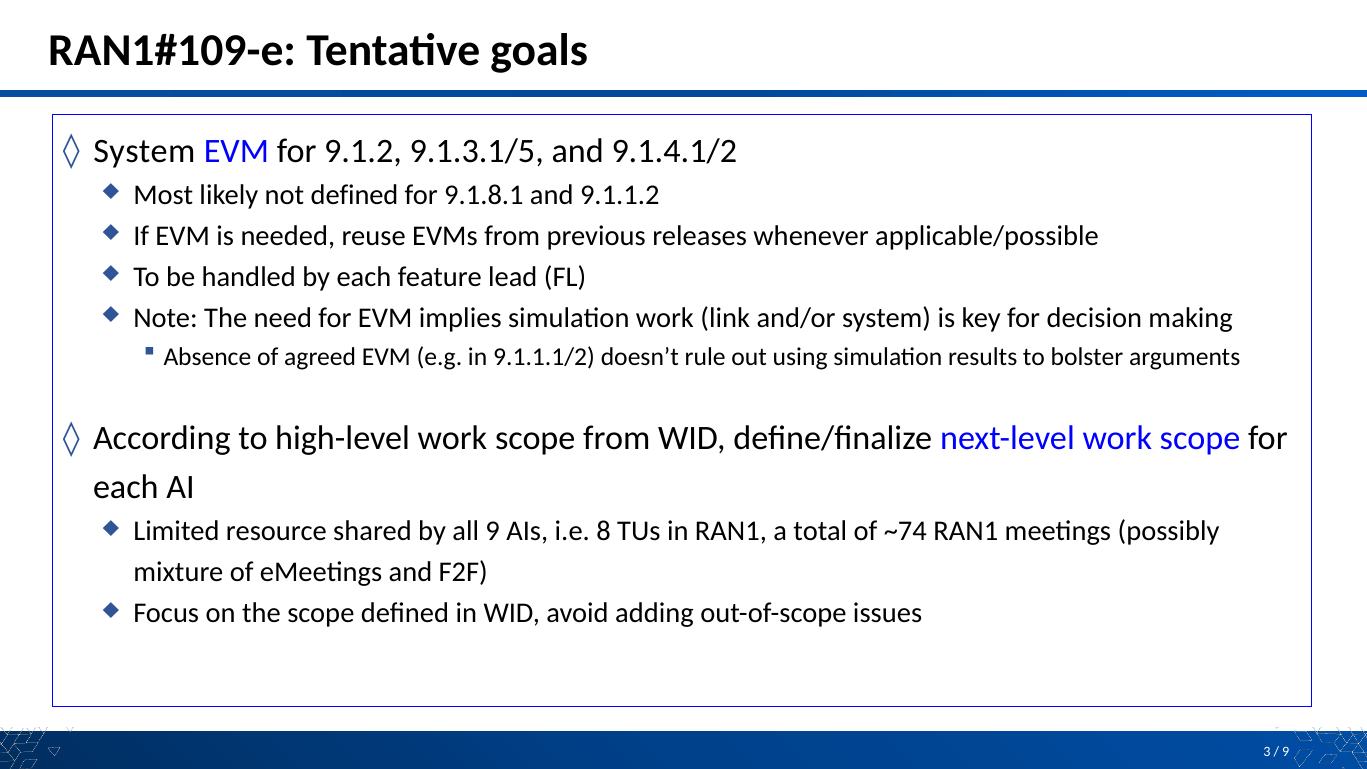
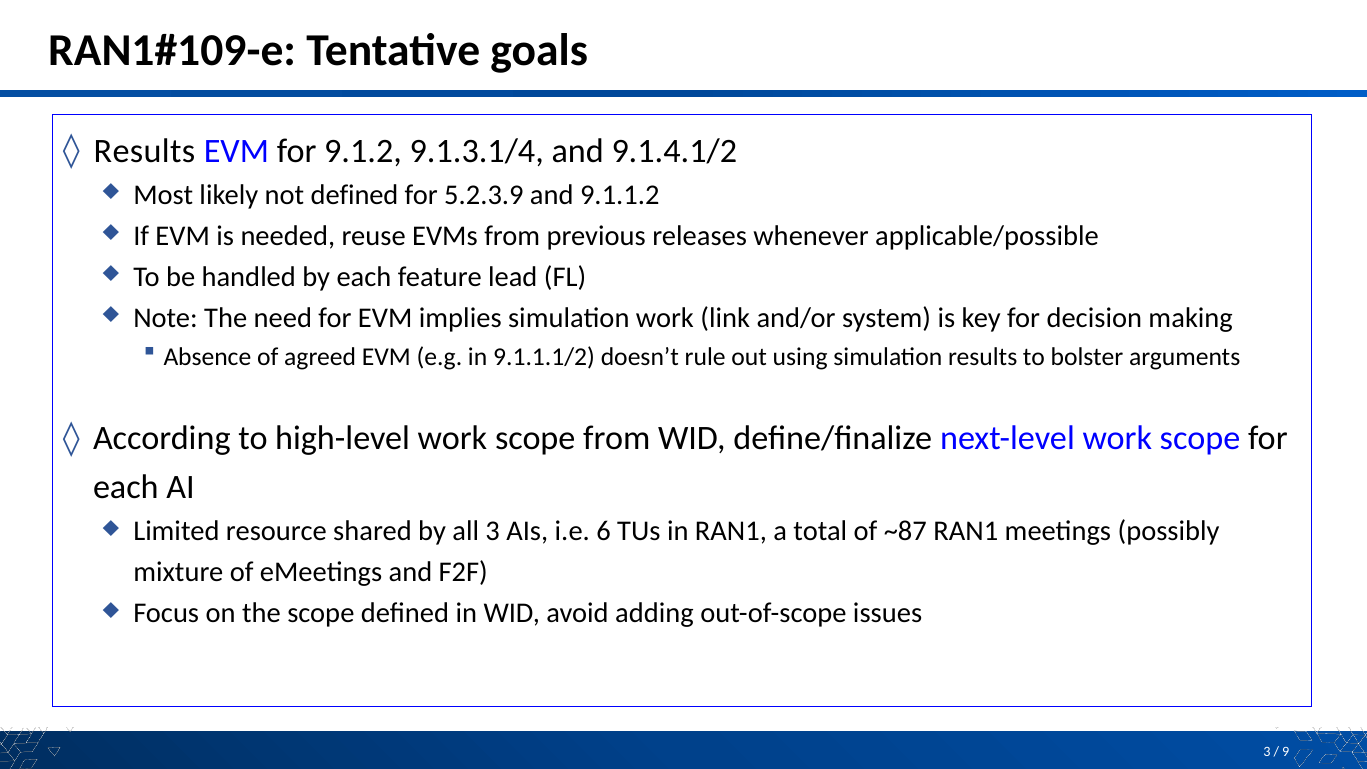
System at (144, 151): System -> Results
9.1.3.1/5: 9.1.3.1/5 -> 9.1.3.1/4
9.1.8.1: 9.1.8.1 -> 5.2.3.9
all 9: 9 -> 3
8: 8 -> 6
~74: ~74 -> ~87
